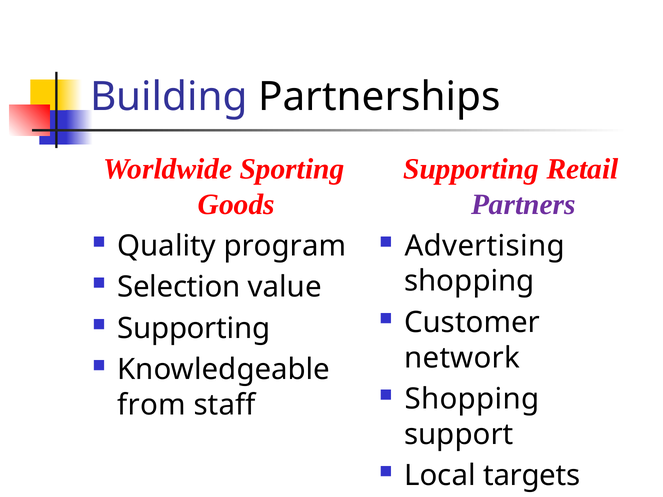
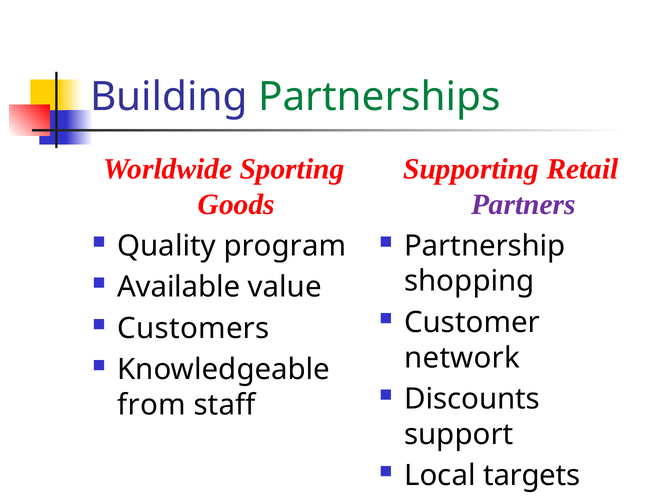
Partnerships colour: black -> green
Advertising: Advertising -> Partnership
Selection: Selection -> Available
Supporting at (194, 329): Supporting -> Customers
Shopping at (472, 399): Shopping -> Discounts
